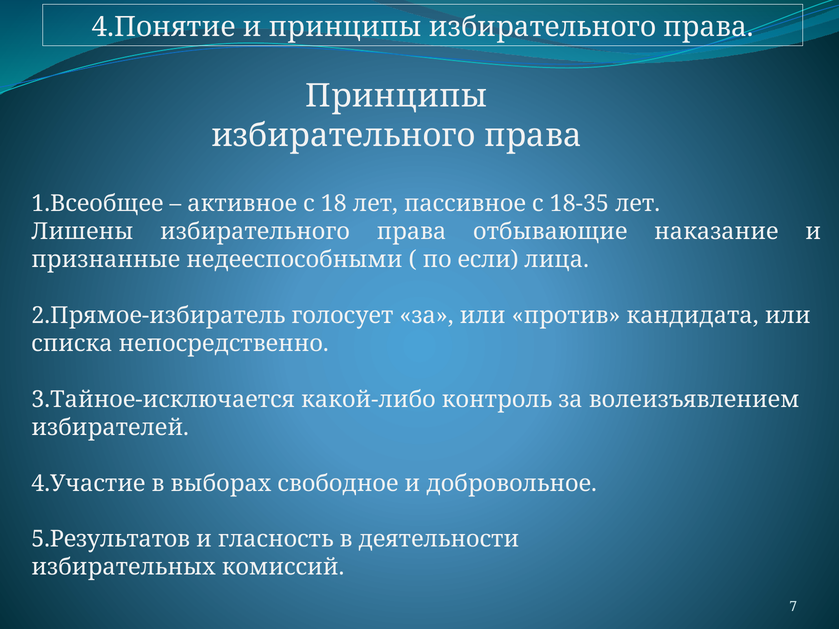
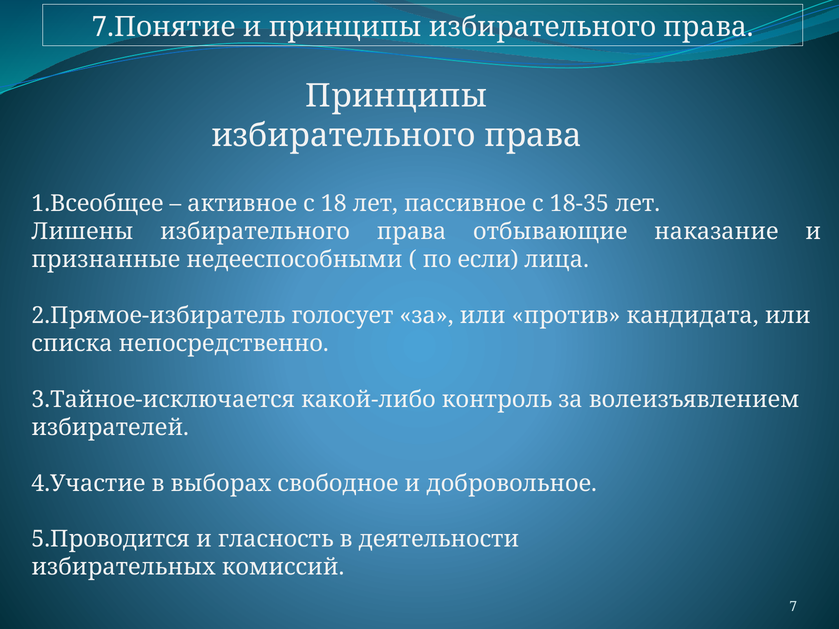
4.Понятие: 4.Понятие -> 7.Понятие
5.Результатов: 5.Результатов -> 5.Проводится
